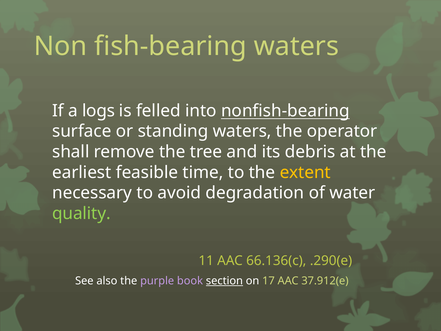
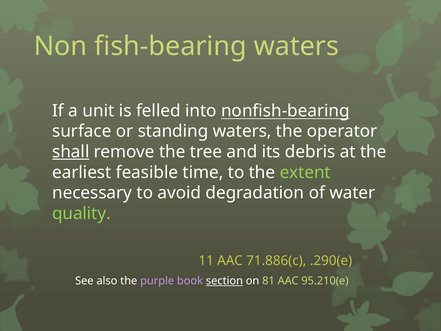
logs: logs -> unit
shall underline: none -> present
extent colour: yellow -> light green
66.136(c: 66.136(c -> 71.886(c
17: 17 -> 81
37.912(e: 37.912(e -> 95.210(e
